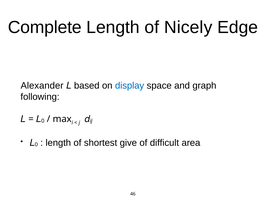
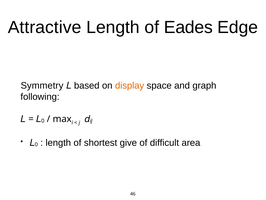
Complete: Complete -> Attractive
Nicely: Nicely -> Eades
Alexander: Alexander -> Symmetry
display colour: blue -> orange
